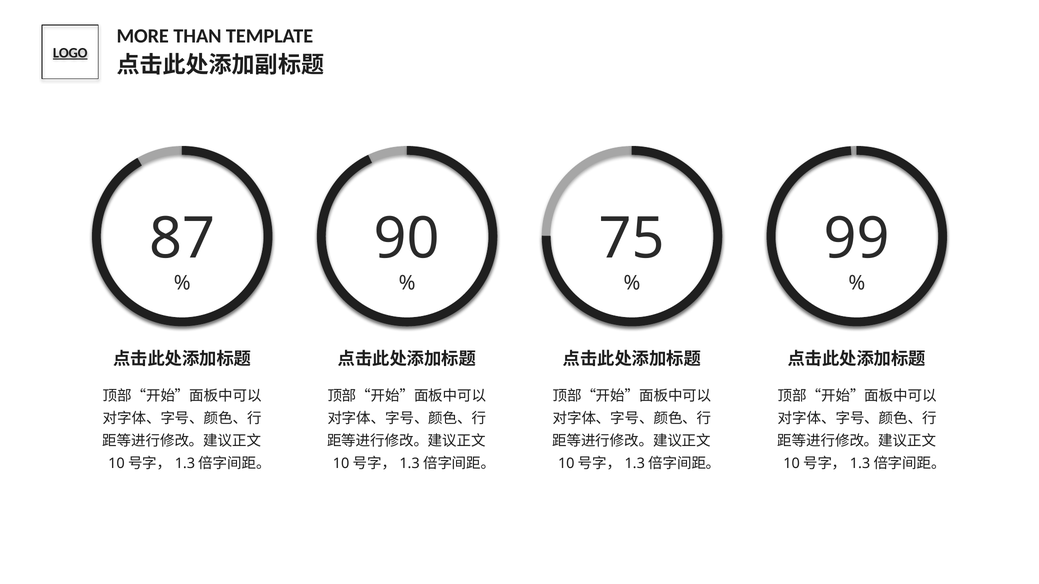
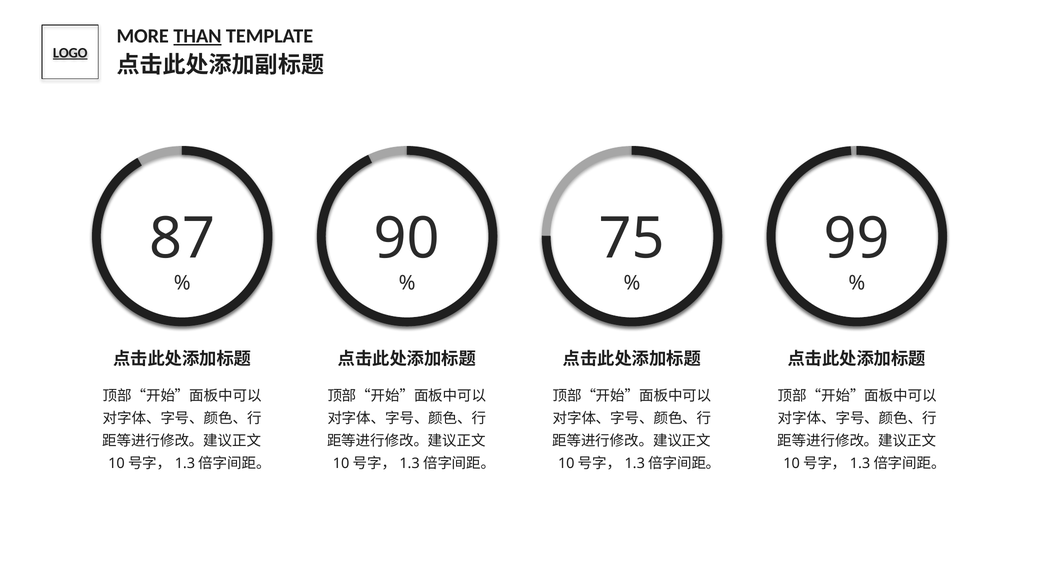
THAN underline: none -> present
